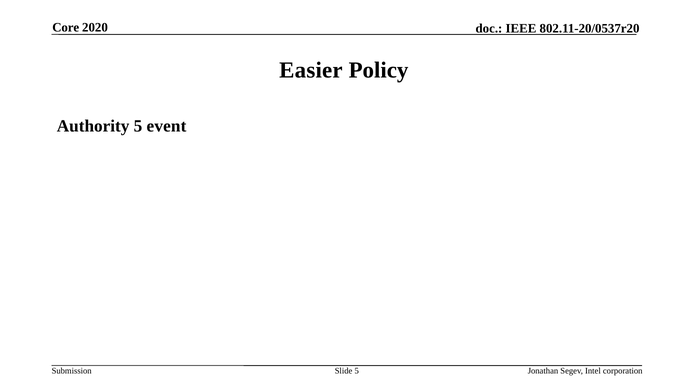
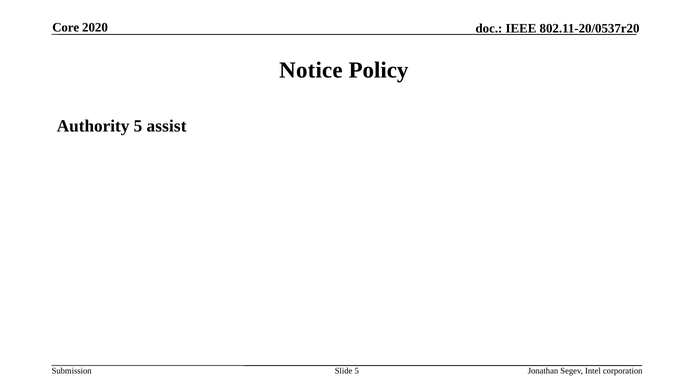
Easier: Easier -> Notice
event: event -> assist
